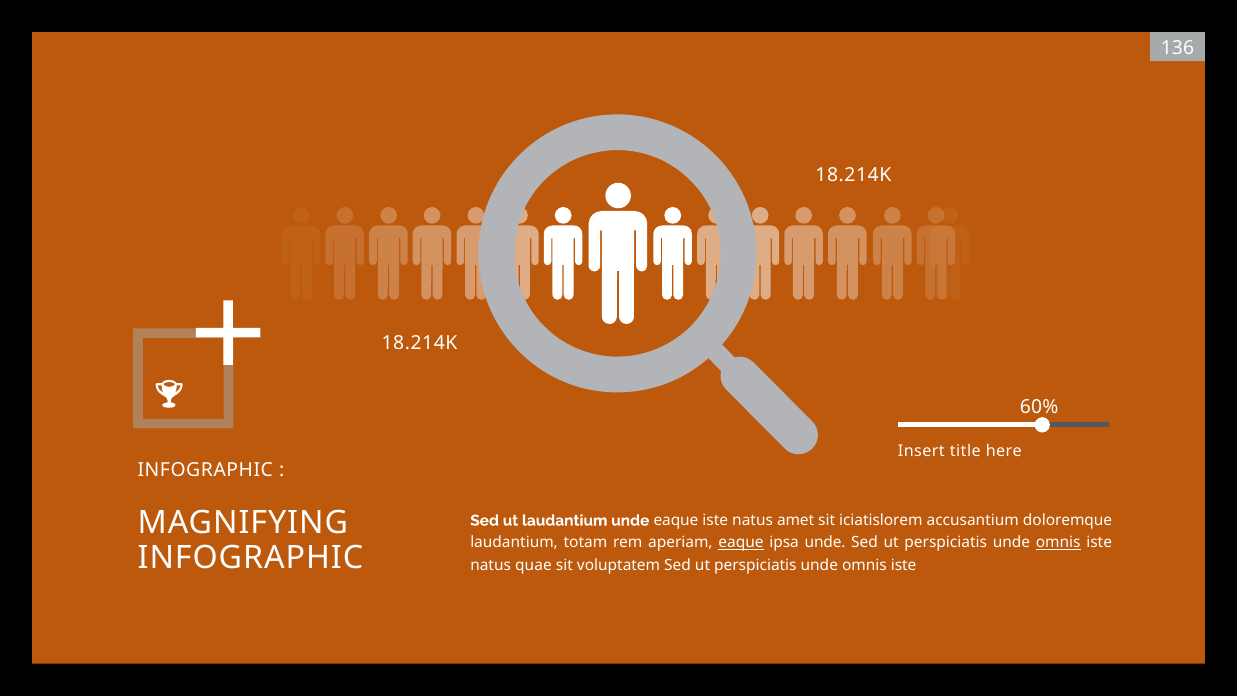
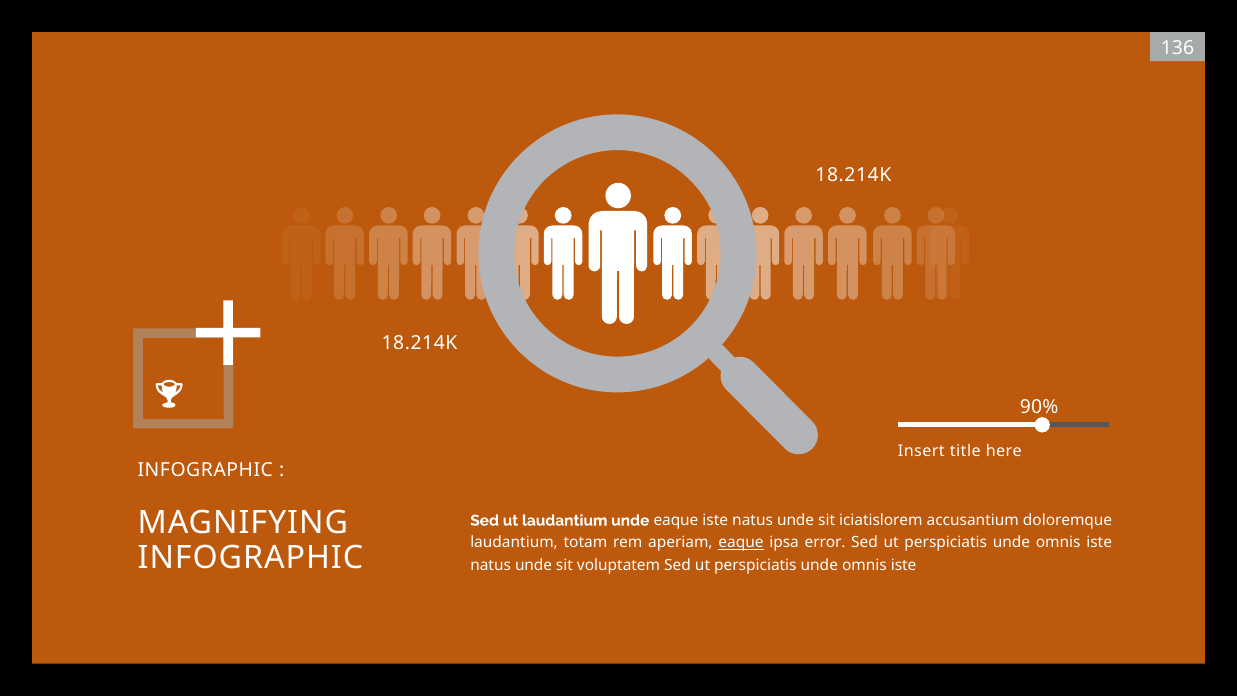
60%: 60% -> 90%
amet at (796, 520): amet -> unde
ipsa unde: unde -> error
omnis at (1058, 543) underline: present -> none
quae at (533, 565): quae -> unde
